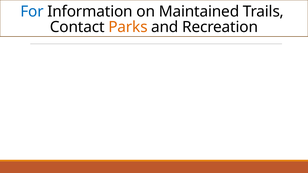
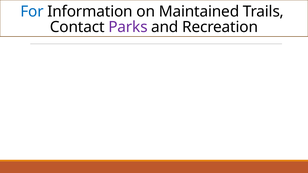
Parks colour: orange -> purple
